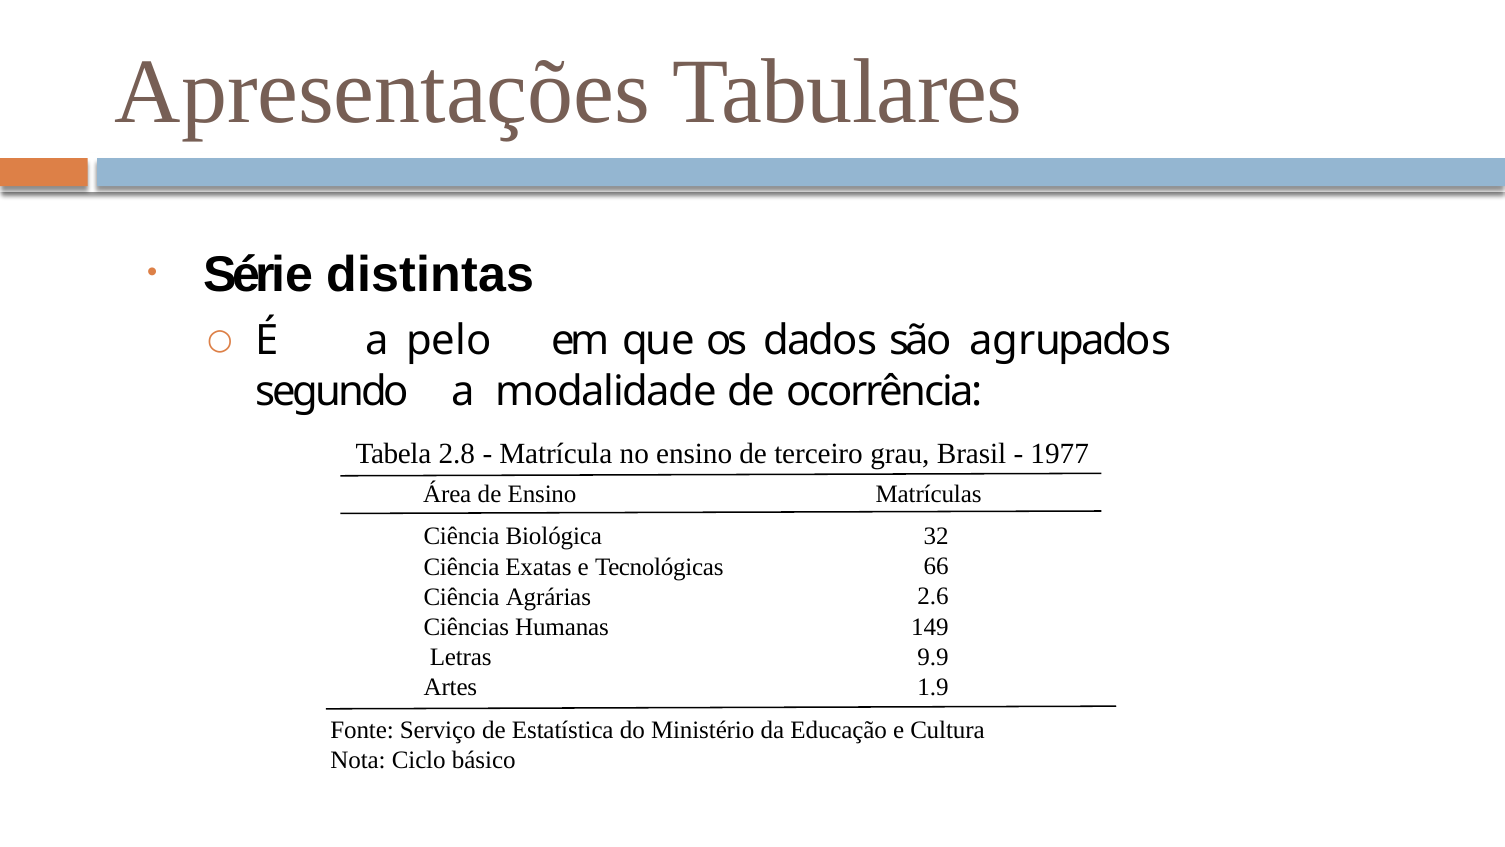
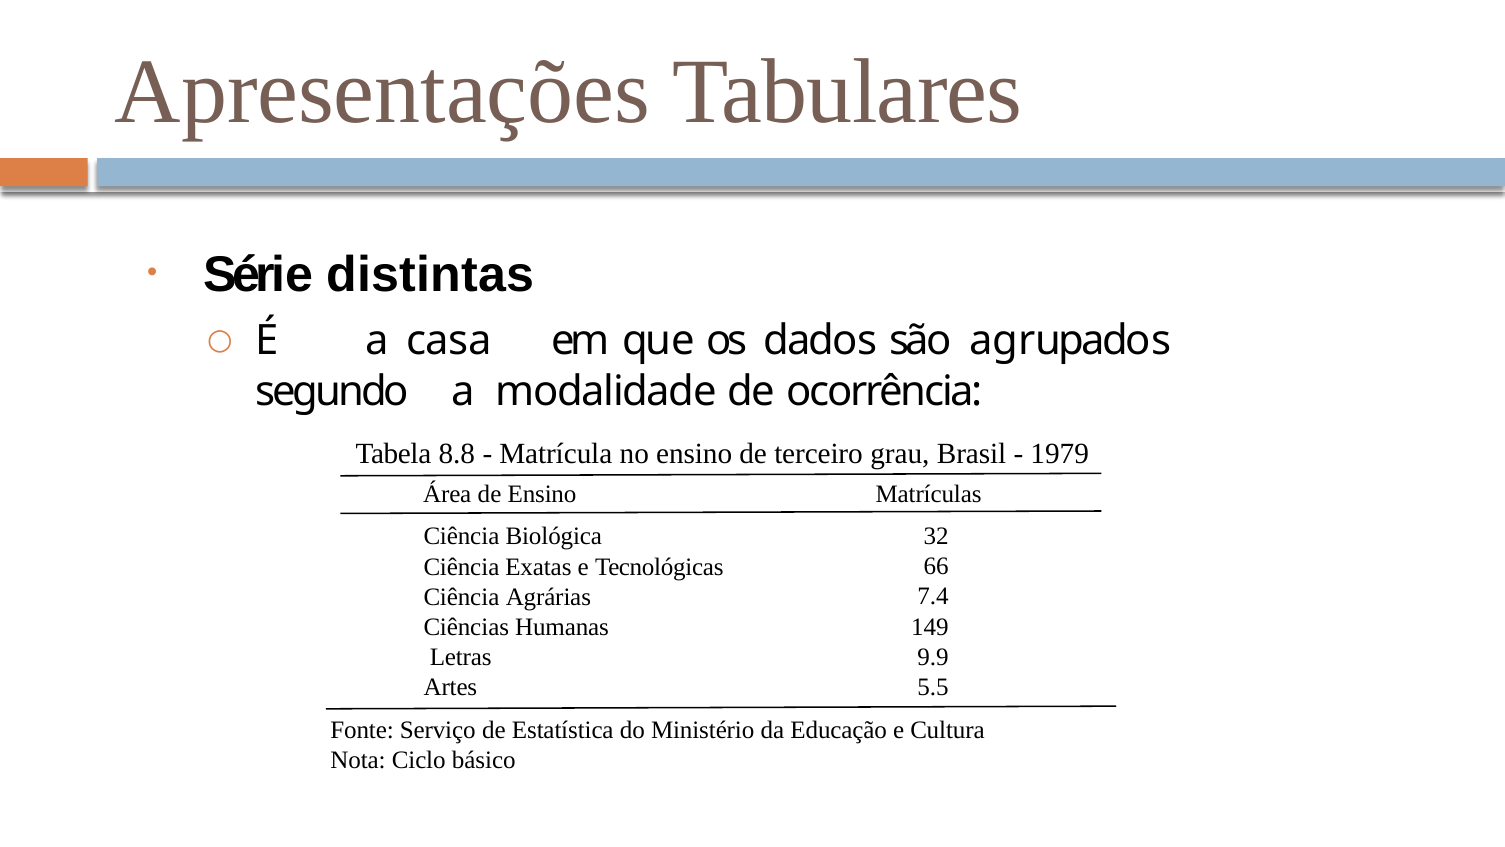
pelo: pelo -> casa
2.8: 2.8 -> 8.8
1977: 1977 -> 1979
2.6: 2.6 -> 7.4
1.9: 1.9 -> 5.5
